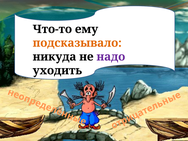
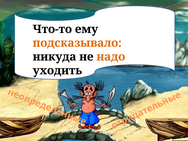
надо colour: purple -> orange
